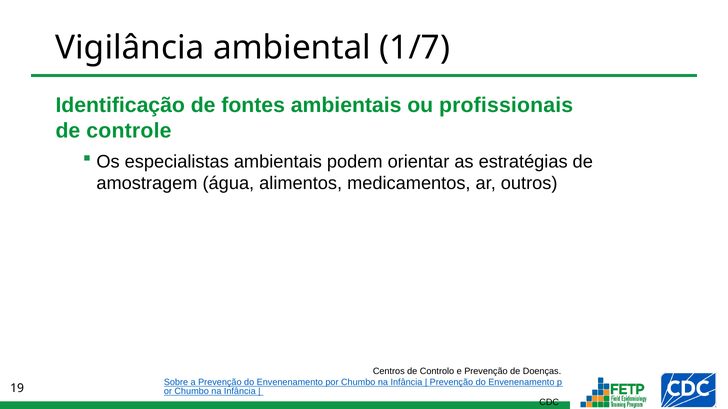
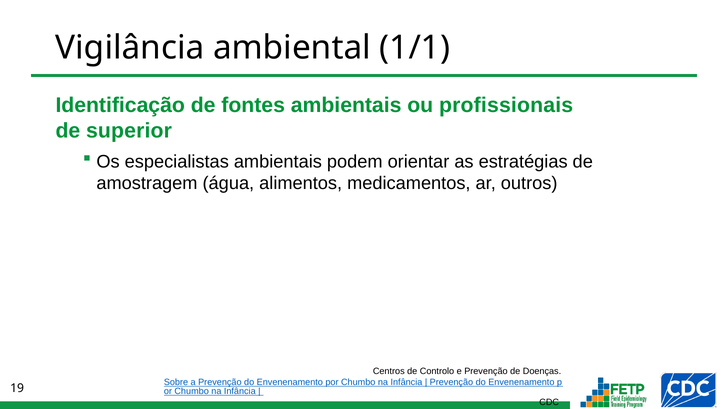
1/7: 1/7 -> 1/1
controle: controle -> superior
